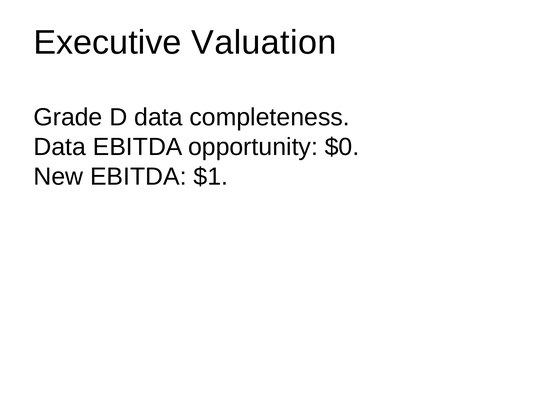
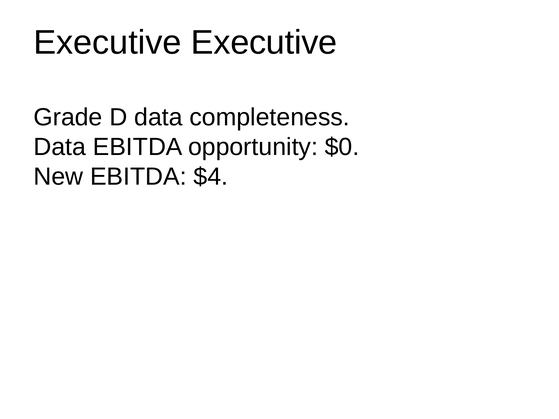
Executive Valuation: Valuation -> Executive
$1: $1 -> $4
